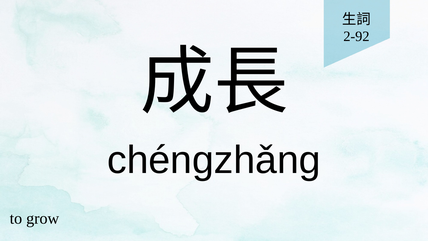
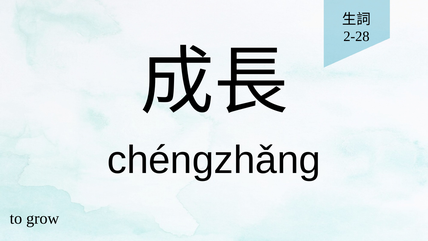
2-92: 2-92 -> 2-28
